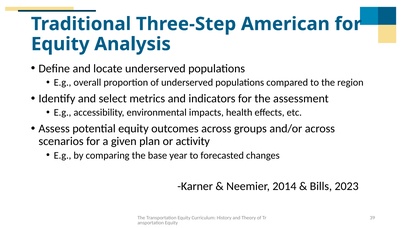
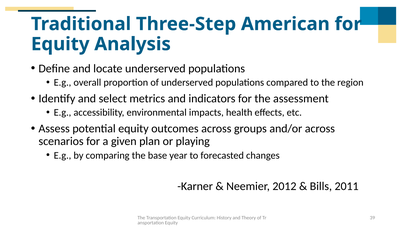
activity: activity -> playing
2014: 2014 -> 2012
2023: 2023 -> 2011
